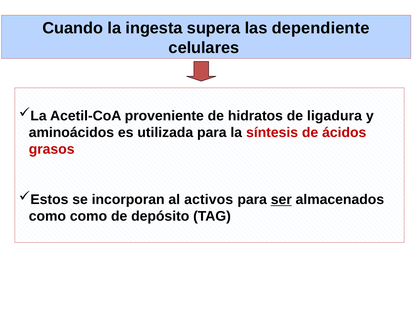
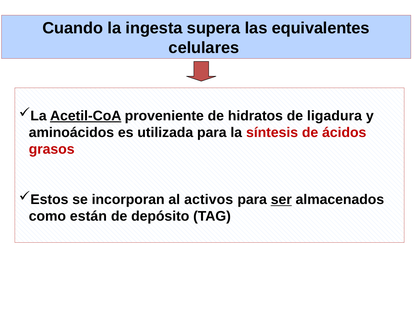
dependiente: dependiente -> equivalentes
Acetil-CoA underline: none -> present
como como: como -> están
